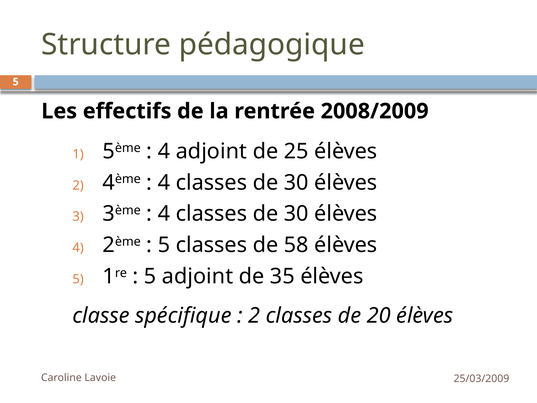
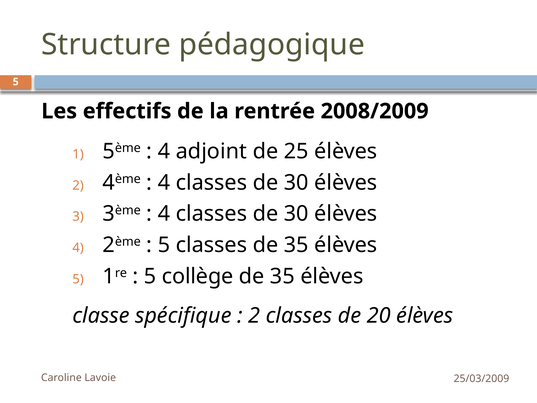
classes de 58: 58 -> 35
5 adjoint: adjoint -> collège
